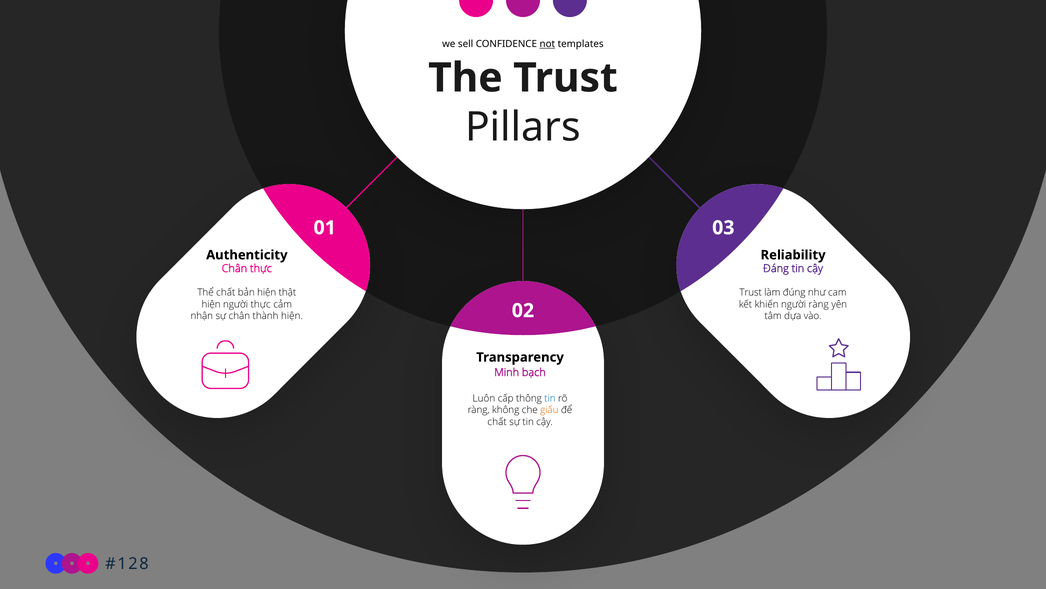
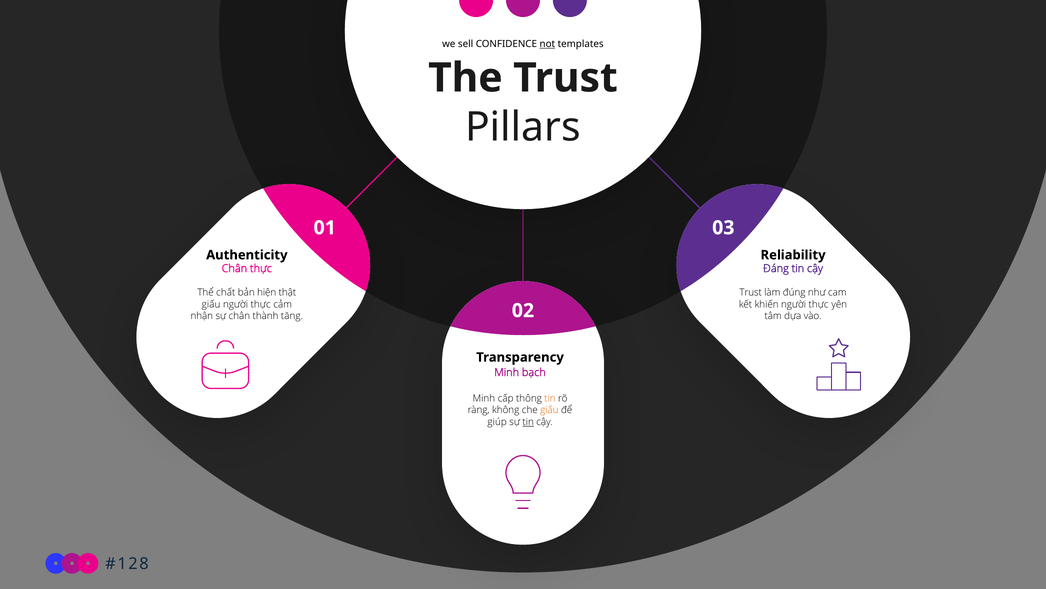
hiện at (211, 304): hiện -> giấu
khiến người ràng: ràng -> thực
thành hiện: hiện -> tăng
Luôn at (484, 398): Luôn -> Minh
tin at (550, 398) colour: blue -> orange
chất at (497, 422): chất -> giúp
tin at (528, 422) underline: none -> present
